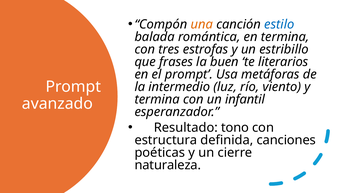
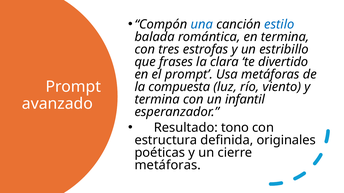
una colour: orange -> blue
buen: buen -> clara
literarios: literarios -> divertido
intermedio: intermedio -> compuesta
canciones: canciones -> originales
naturaleza at (168, 166): naturaleza -> metáforas
